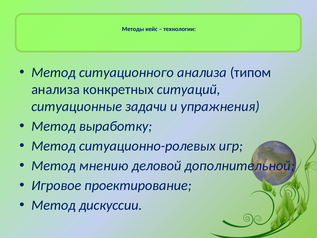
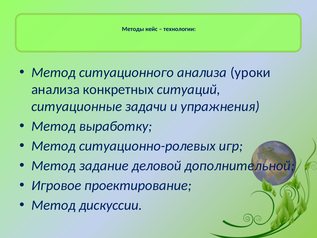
типом: типом -> уроки
мнению: мнению -> задание
